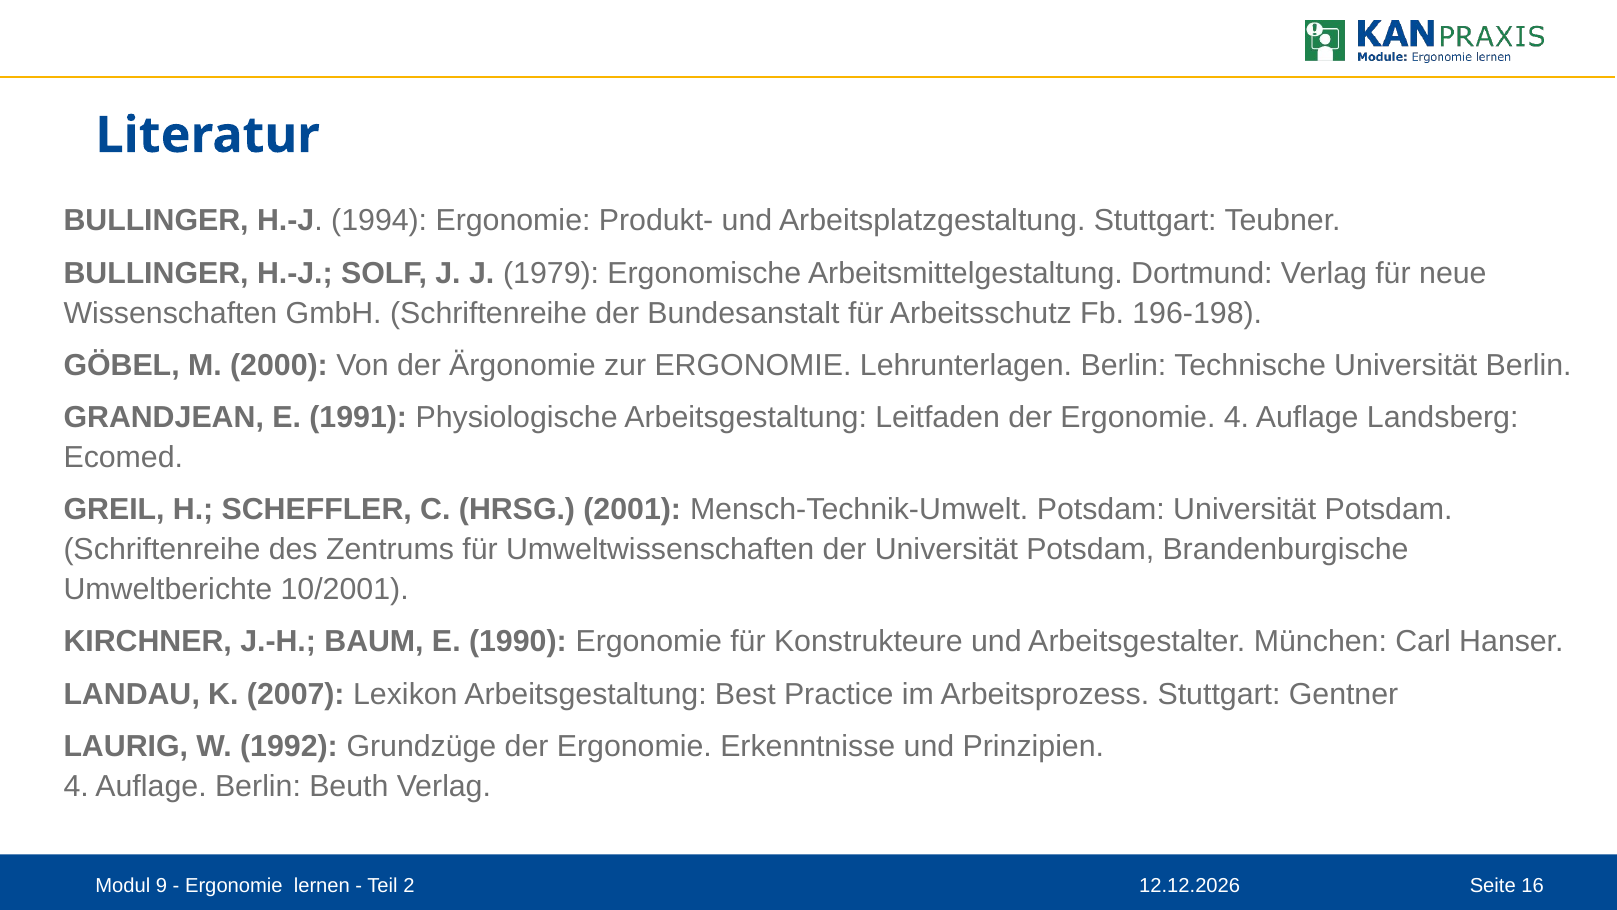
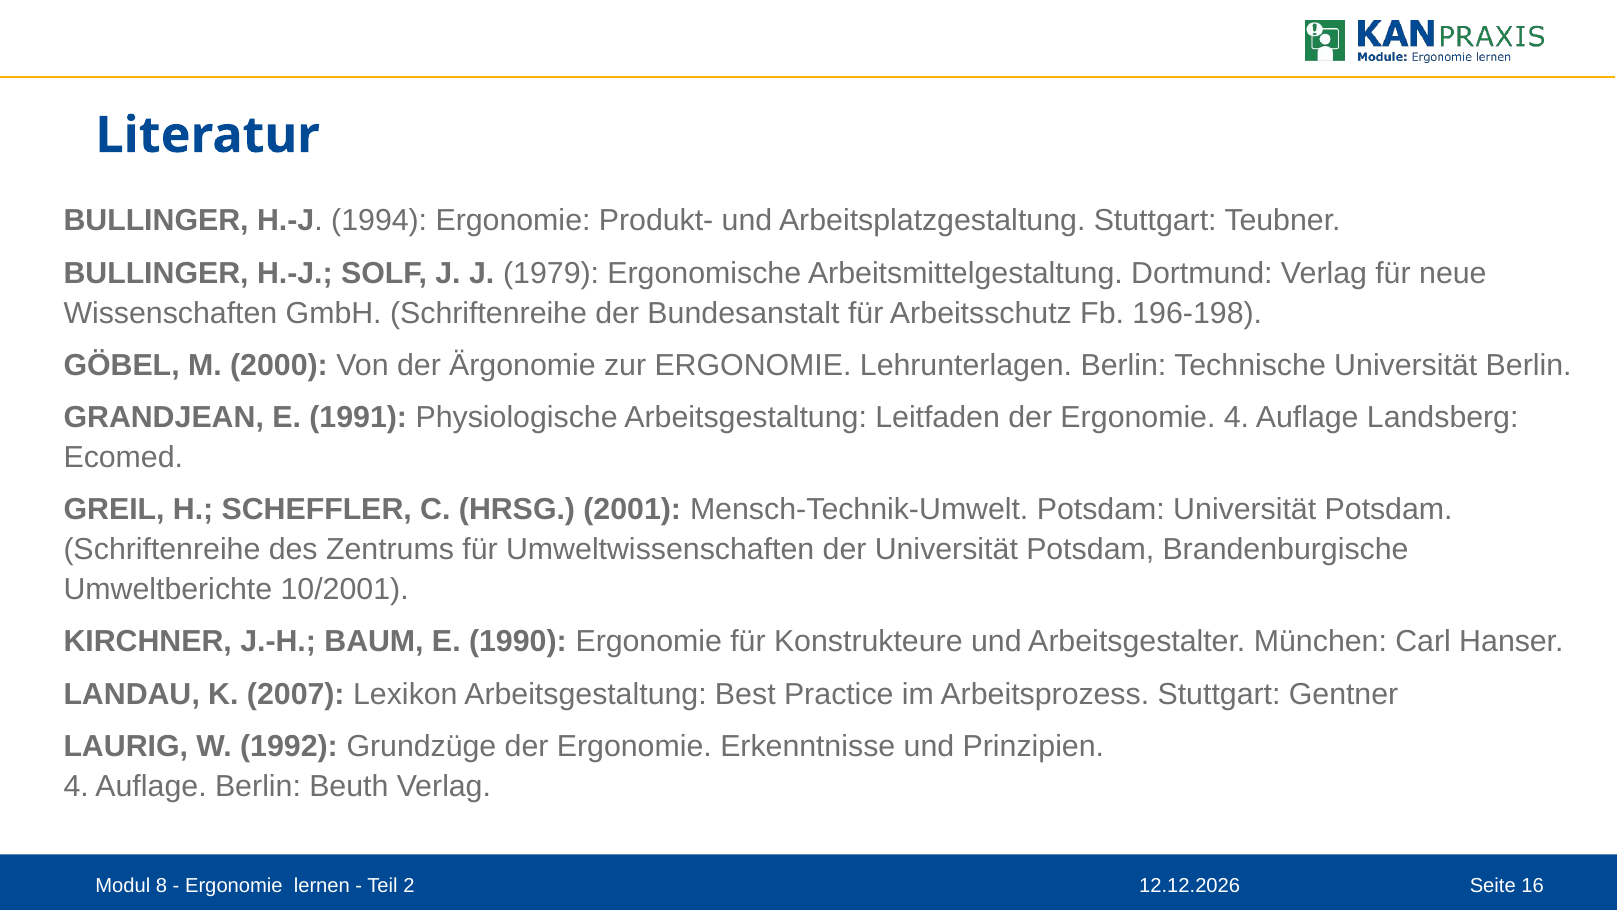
9: 9 -> 8
